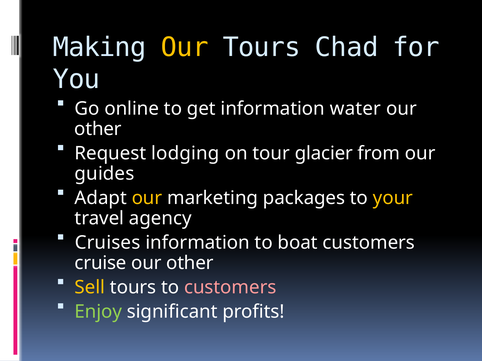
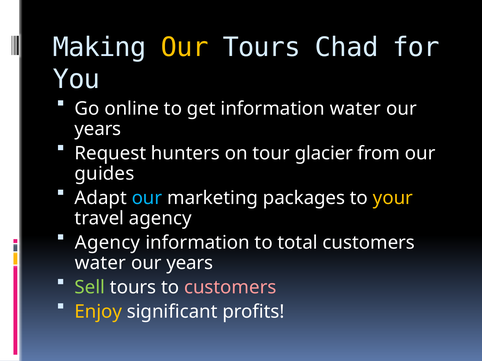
other at (98, 129): other -> years
lodging: lodging -> hunters
our at (147, 198) colour: yellow -> light blue
Cruises at (108, 243): Cruises -> Agency
boat: boat -> total
cruise at (101, 263): cruise -> water
other at (190, 263): other -> years
Sell colour: yellow -> light green
Enjoy colour: light green -> yellow
